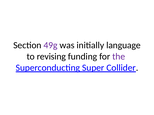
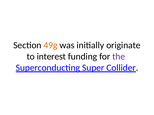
49g colour: purple -> orange
language: language -> originate
revising: revising -> interest
